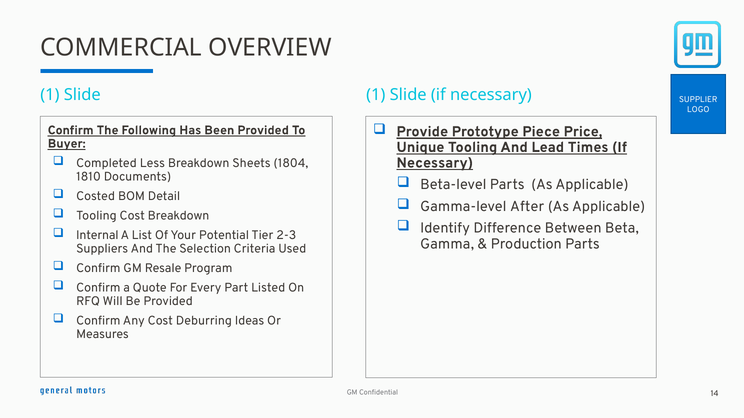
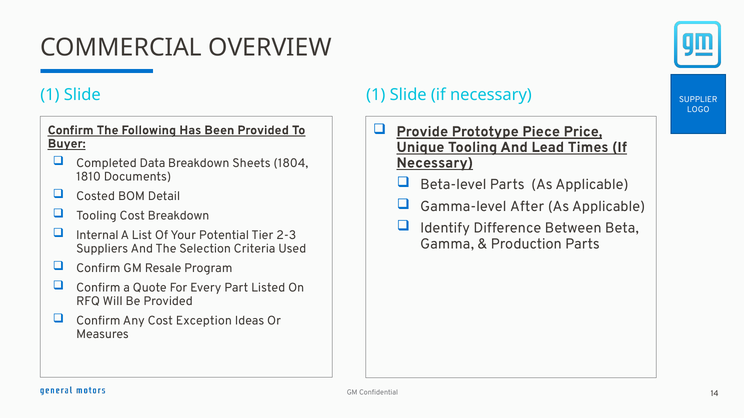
Less: Less -> Data
Deburring: Deburring -> Exception
